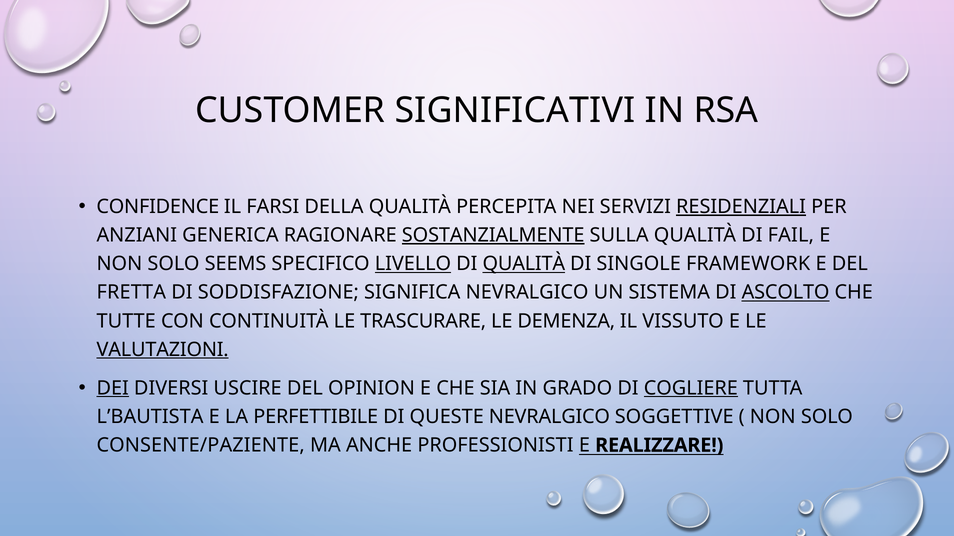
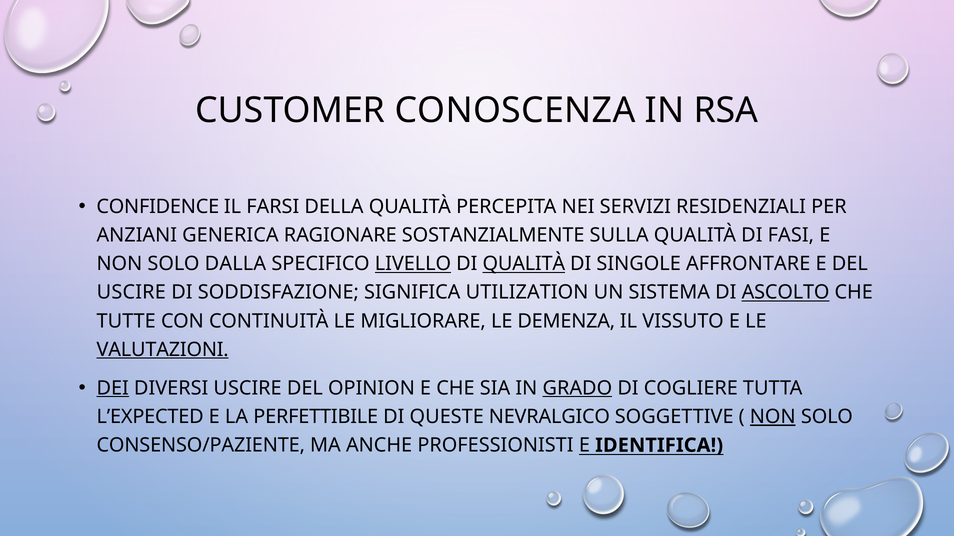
SIGNIFICATIVI: SIGNIFICATIVI -> CONOSCENZA
RESIDENZIALI underline: present -> none
SOSTANZIALMENTE underline: present -> none
FAIL: FAIL -> FASI
SEEMS: SEEMS -> DALLA
FRAMEWORK: FRAMEWORK -> AFFRONTARE
FRETTA at (131, 293): FRETTA -> USCIRE
SIGNIFICA NEVRALGICO: NEVRALGICO -> UTILIZATION
TRASCURARE: TRASCURARE -> MIGLIORARE
GRADO underline: none -> present
COGLIERE underline: present -> none
L’BAUTISTA: L’BAUTISTA -> L’EXPECTED
NON at (773, 417) underline: none -> present
CONSENTE/PAZIENTE: CONSENTE/PAZIENTE -> CONSENSO/PAZIENTE
REALIZZARE: REALIZZARE -> IDENTIFICA
